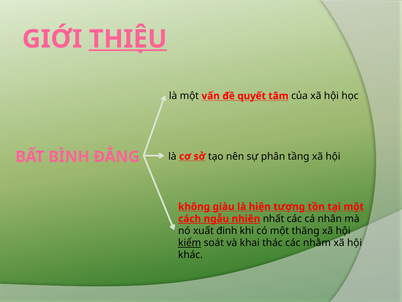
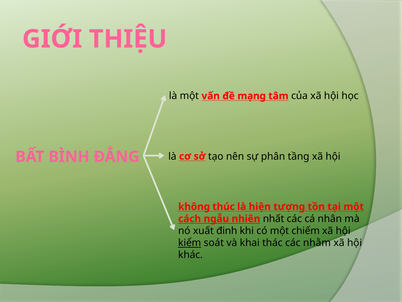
THIỆU underline: present -> none
quyết: quyết -> mạng
giàu: giàu -> thúc
thăng: thăng -> chiếm
